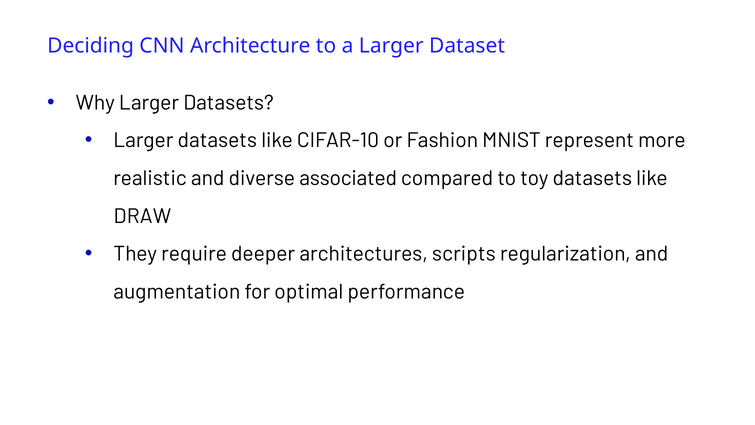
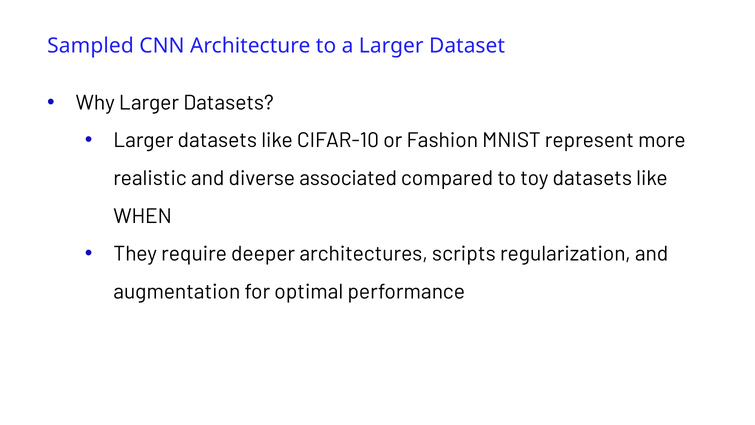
Deciding: Deciding -> Sampled
DRAW: DRAW -> WHEN
